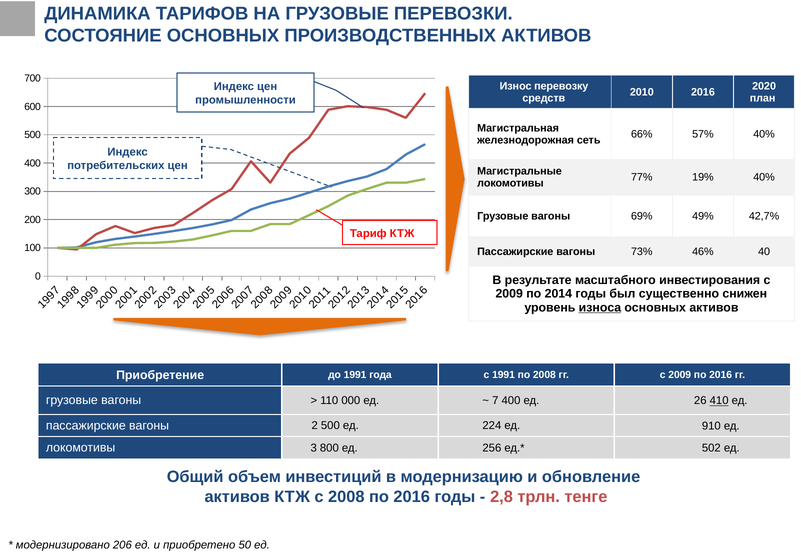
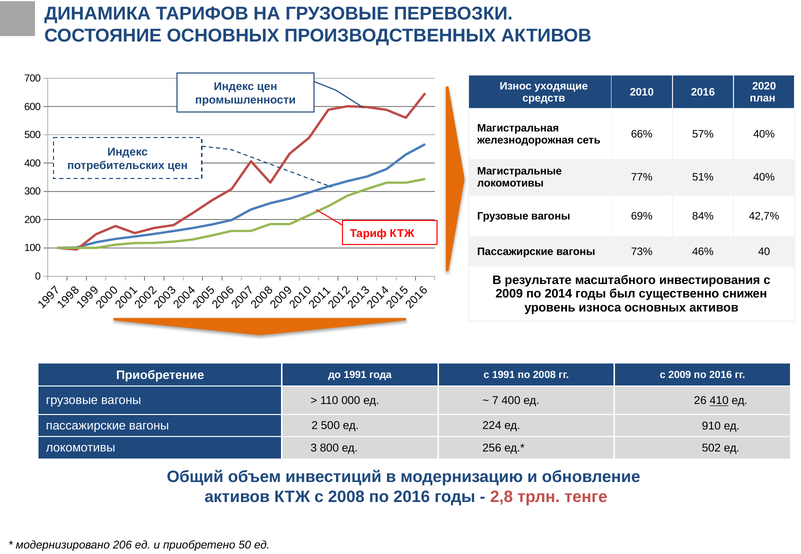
перевозку: перевозку -> уходящие
19%: 19% -> 51%
49%: 49% -> 84%
износа underline: present -> none
